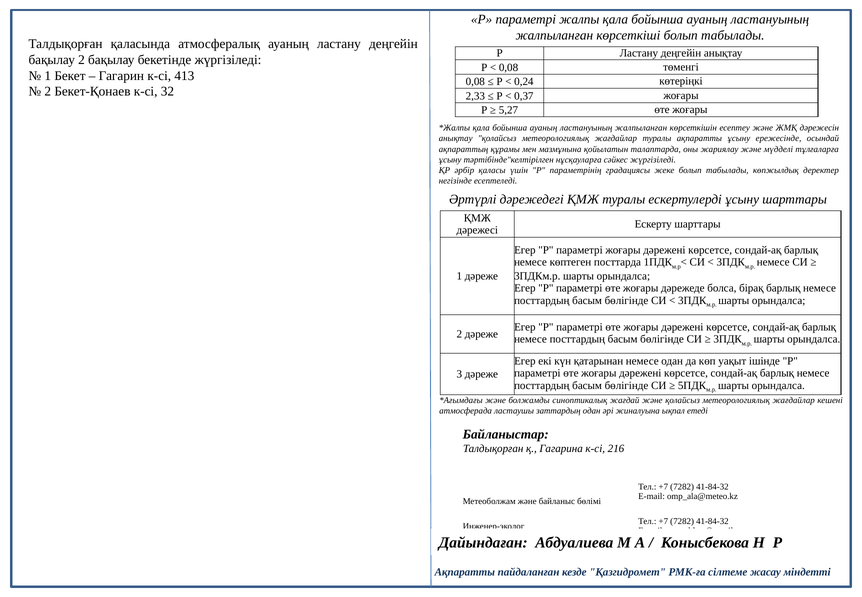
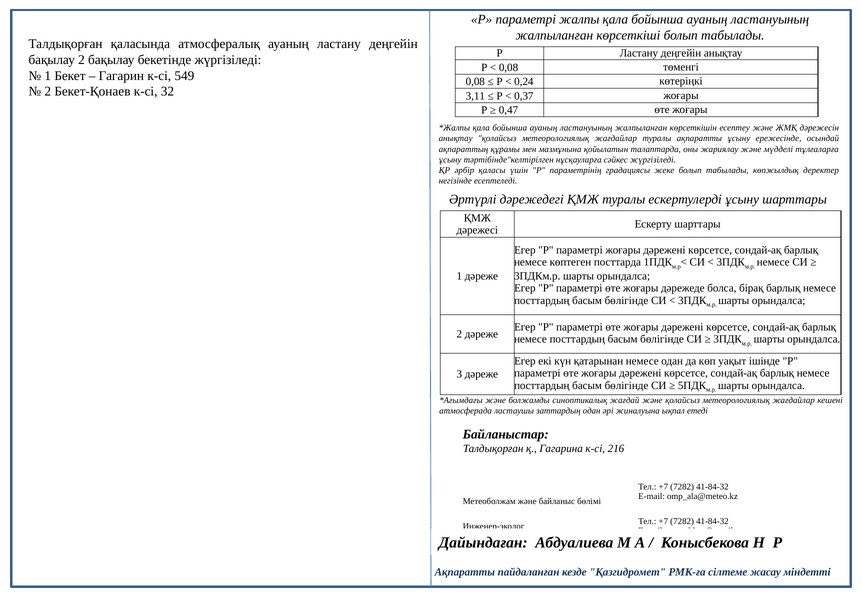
413: 413 -> 549
2,33: 2,33 -> 3,11
5,27: 5,27 -> 0,47
